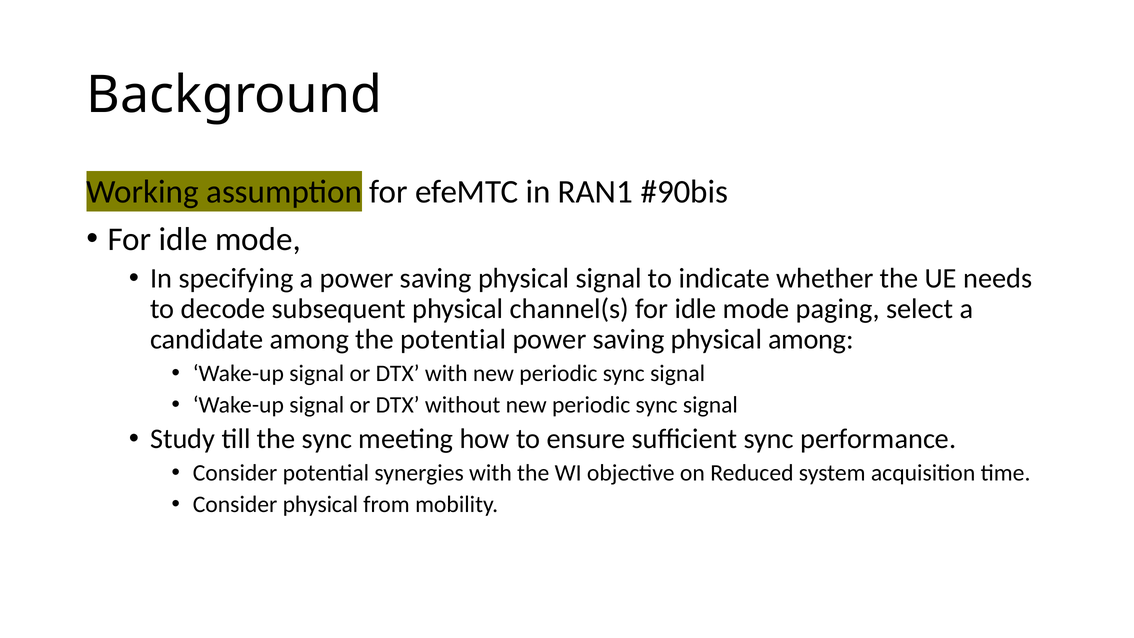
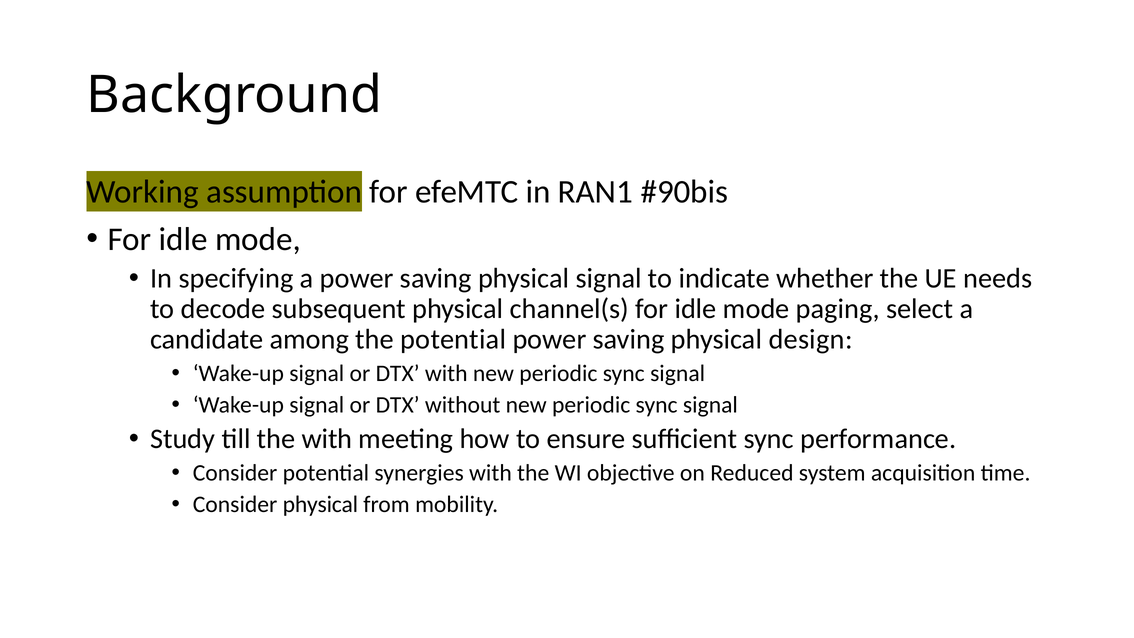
physical among: among -> design
the sync: sync -> with
